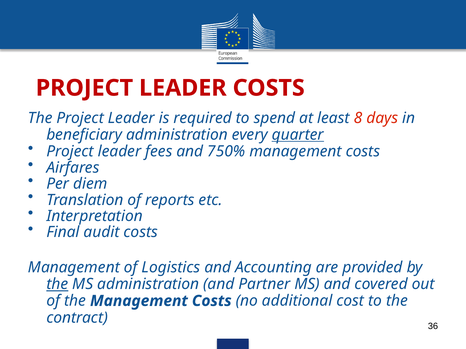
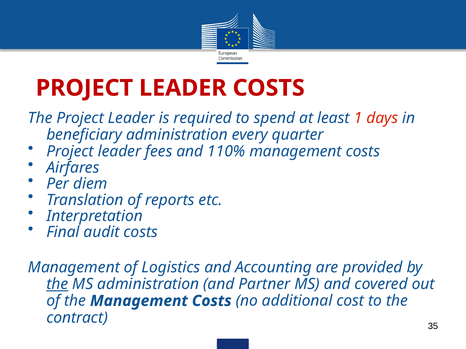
8: 8 -> 1
quarter underline: present -> none
750%: 750% -> 110%
36: 36 -> 35
